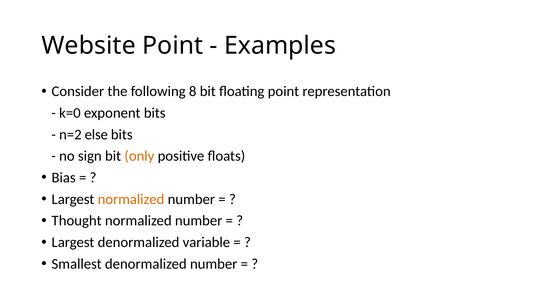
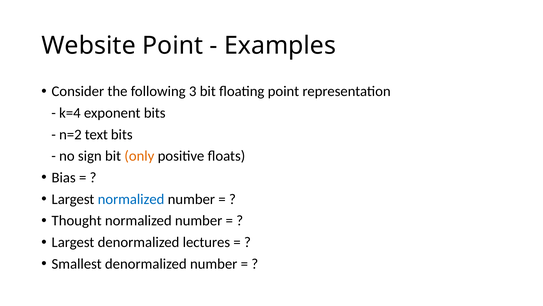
8: 8 -> 3
k=0: k=0 -> k=4
else: else -> text
normalized at (131, 199) colour: orange -> blue
variable: variable -> lectures
